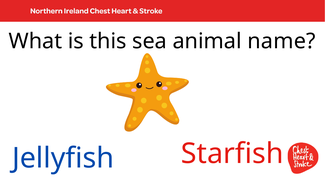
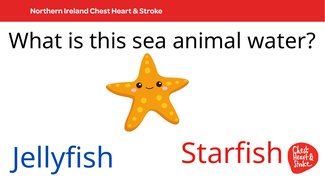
name: name -> water
